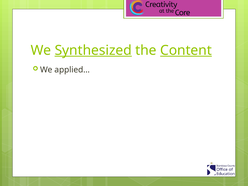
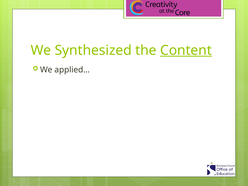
Synthesized underline: present -> none
